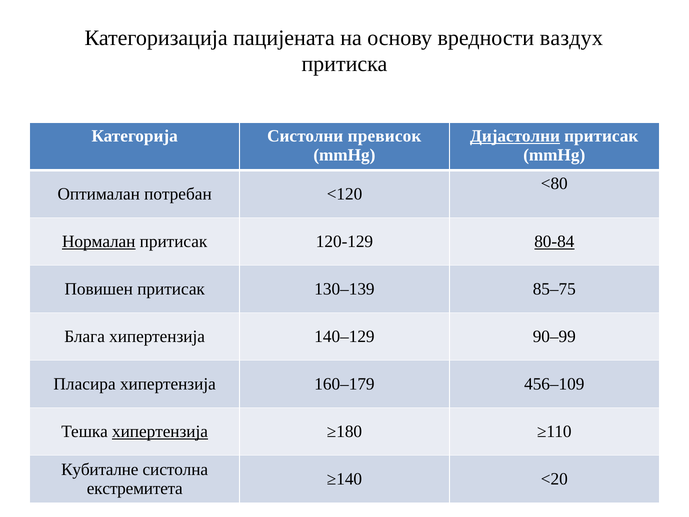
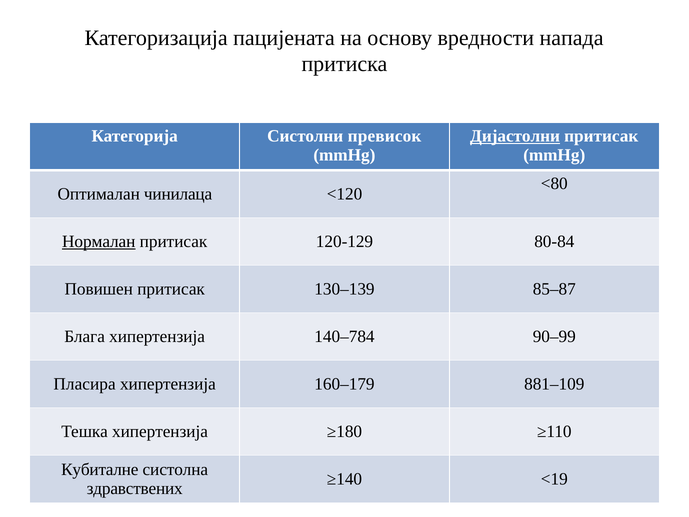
ваздух: ваздух -> напада
потребан: потребан -> чинилаца
80-84 underline: present -> none
85–75: 85–75 -> 85–87
140–129: 140–129 -> 140–784
456–109: 456–109 -> 881–109
хипертензија at (160, 431) underline: present -> none
<20: <20 -> <19
екстремитета: екстремитета -> здравствених
